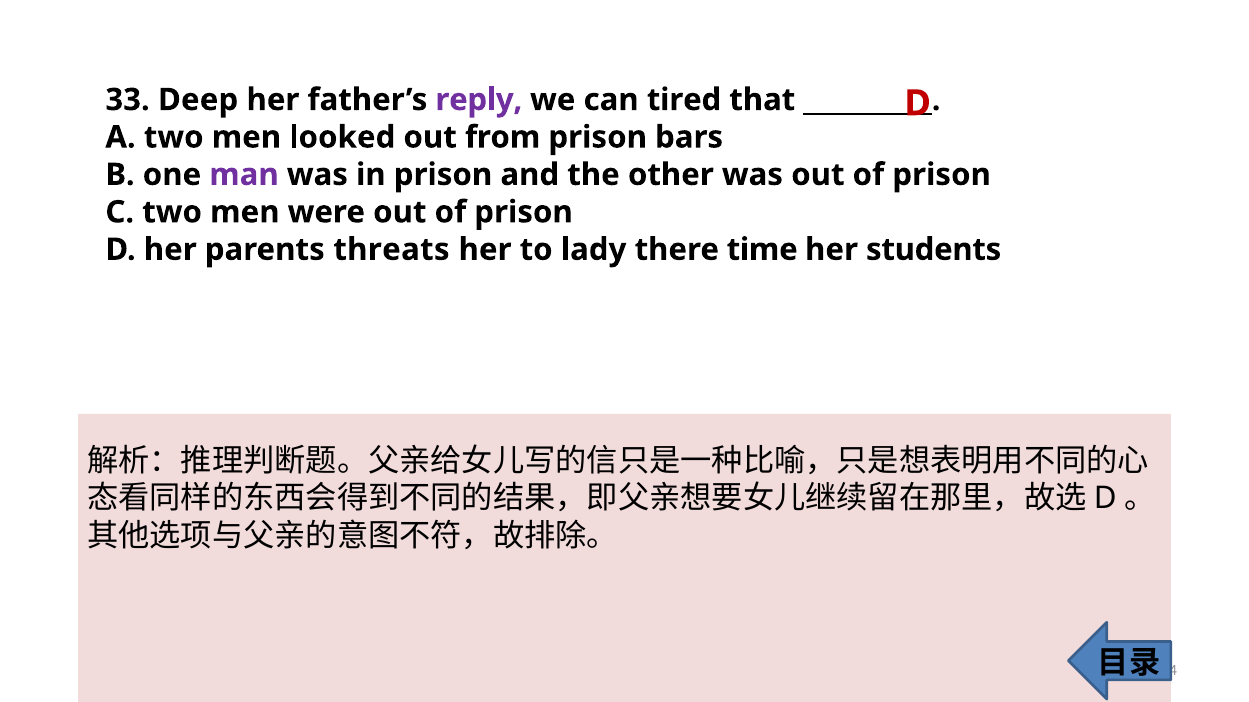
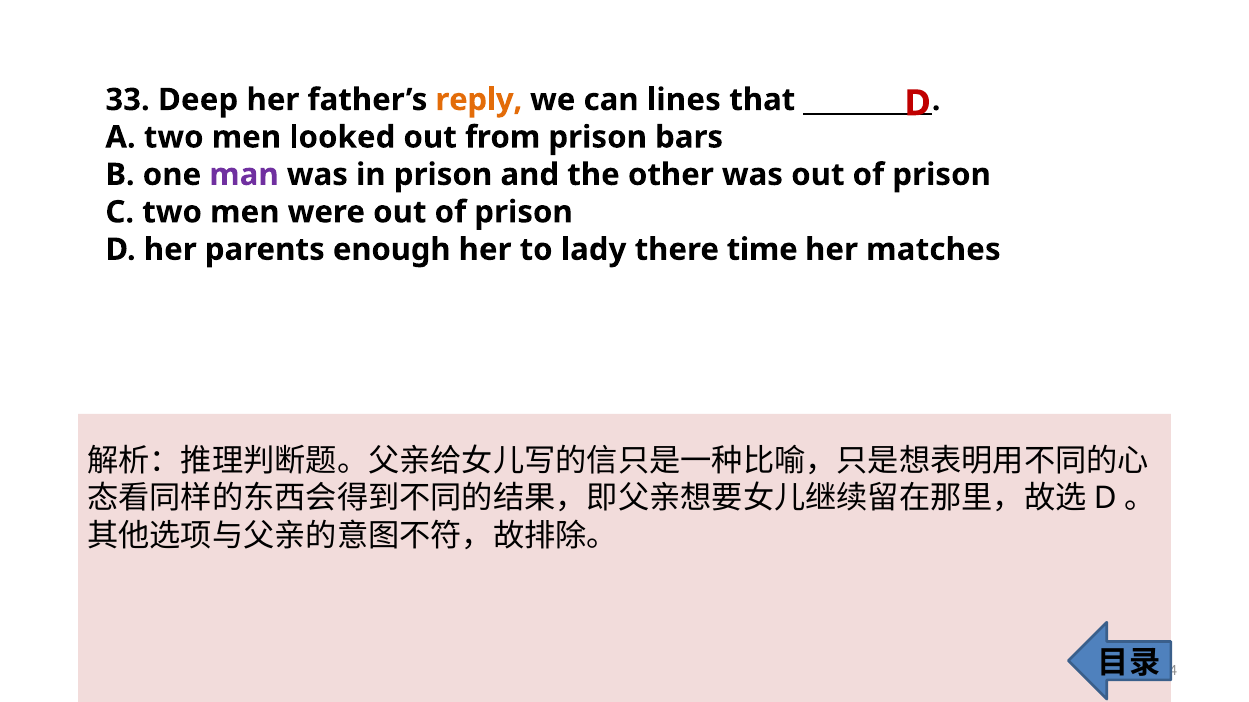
reply colour: purple -> orange
tired: tired -> lines
threats: threats -> enough
students: students -> matches
